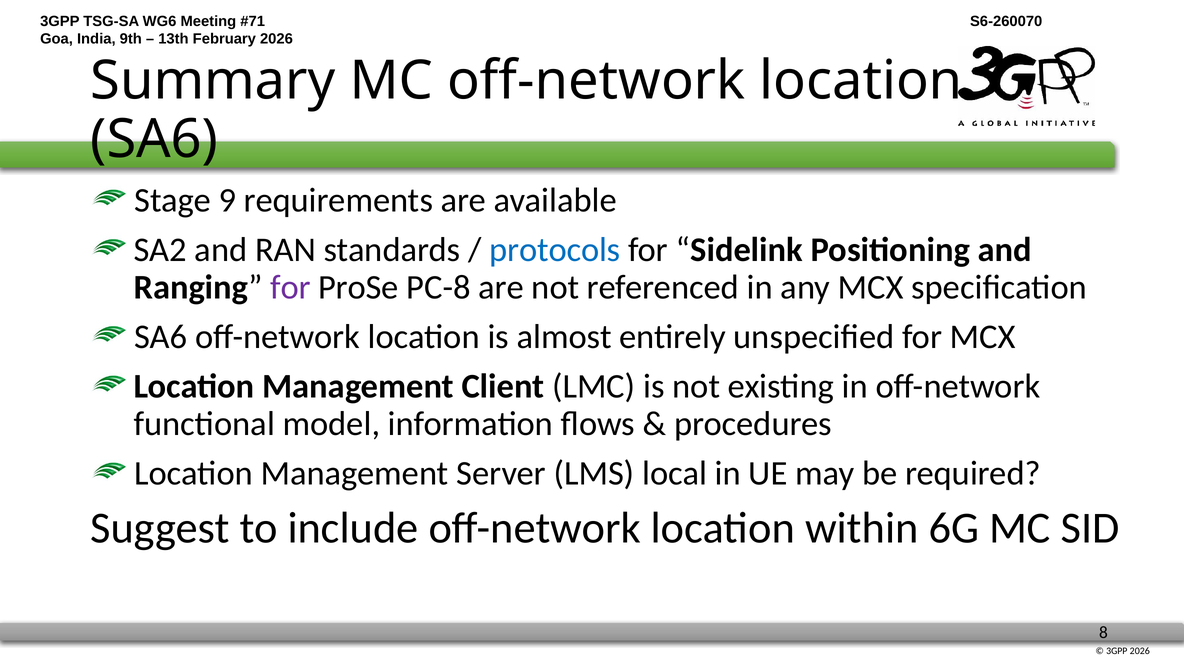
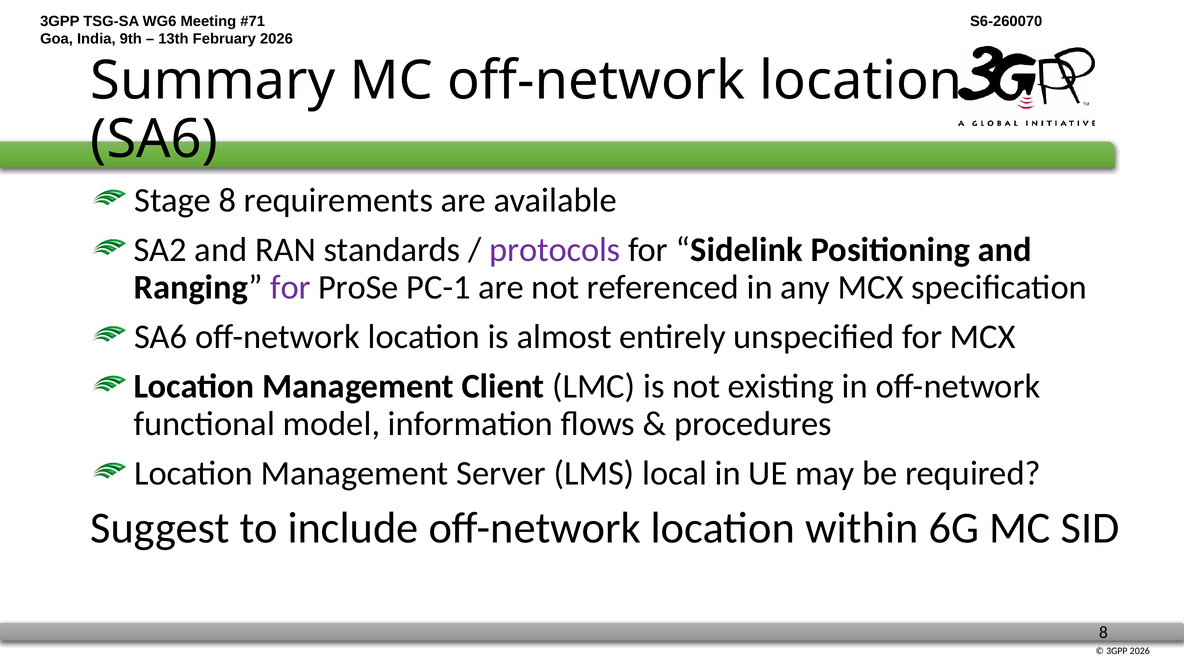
Stage 9: 9 -> 8
protocols colour: blue -> purple
PC-8: PC-8 -> PC-1
